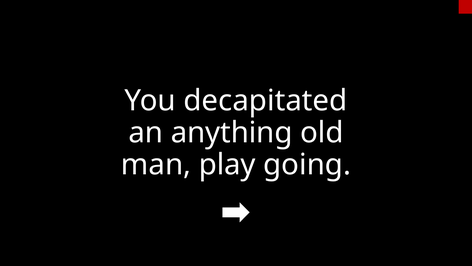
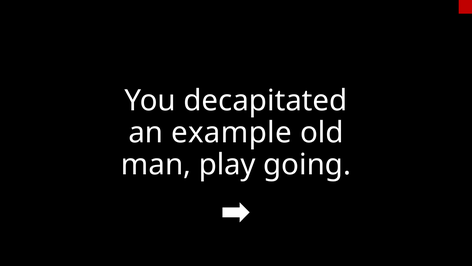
anything: anything -> example
